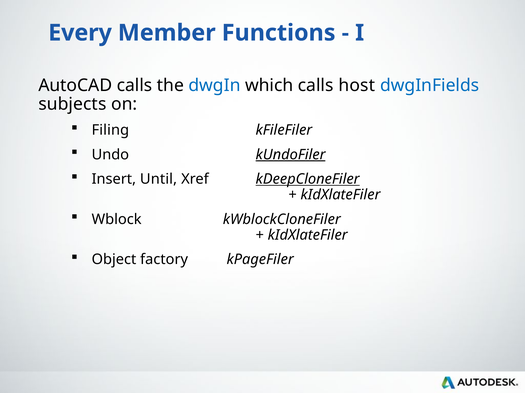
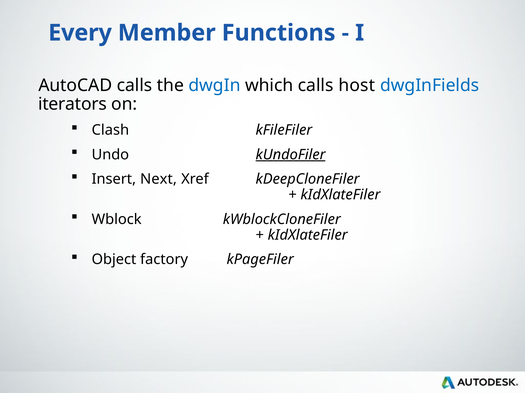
subjects: subjects -> iterators
Filing: Filing -> Clash
Until: Until -> Next
kDeepCloneFiler underline: present -> none
